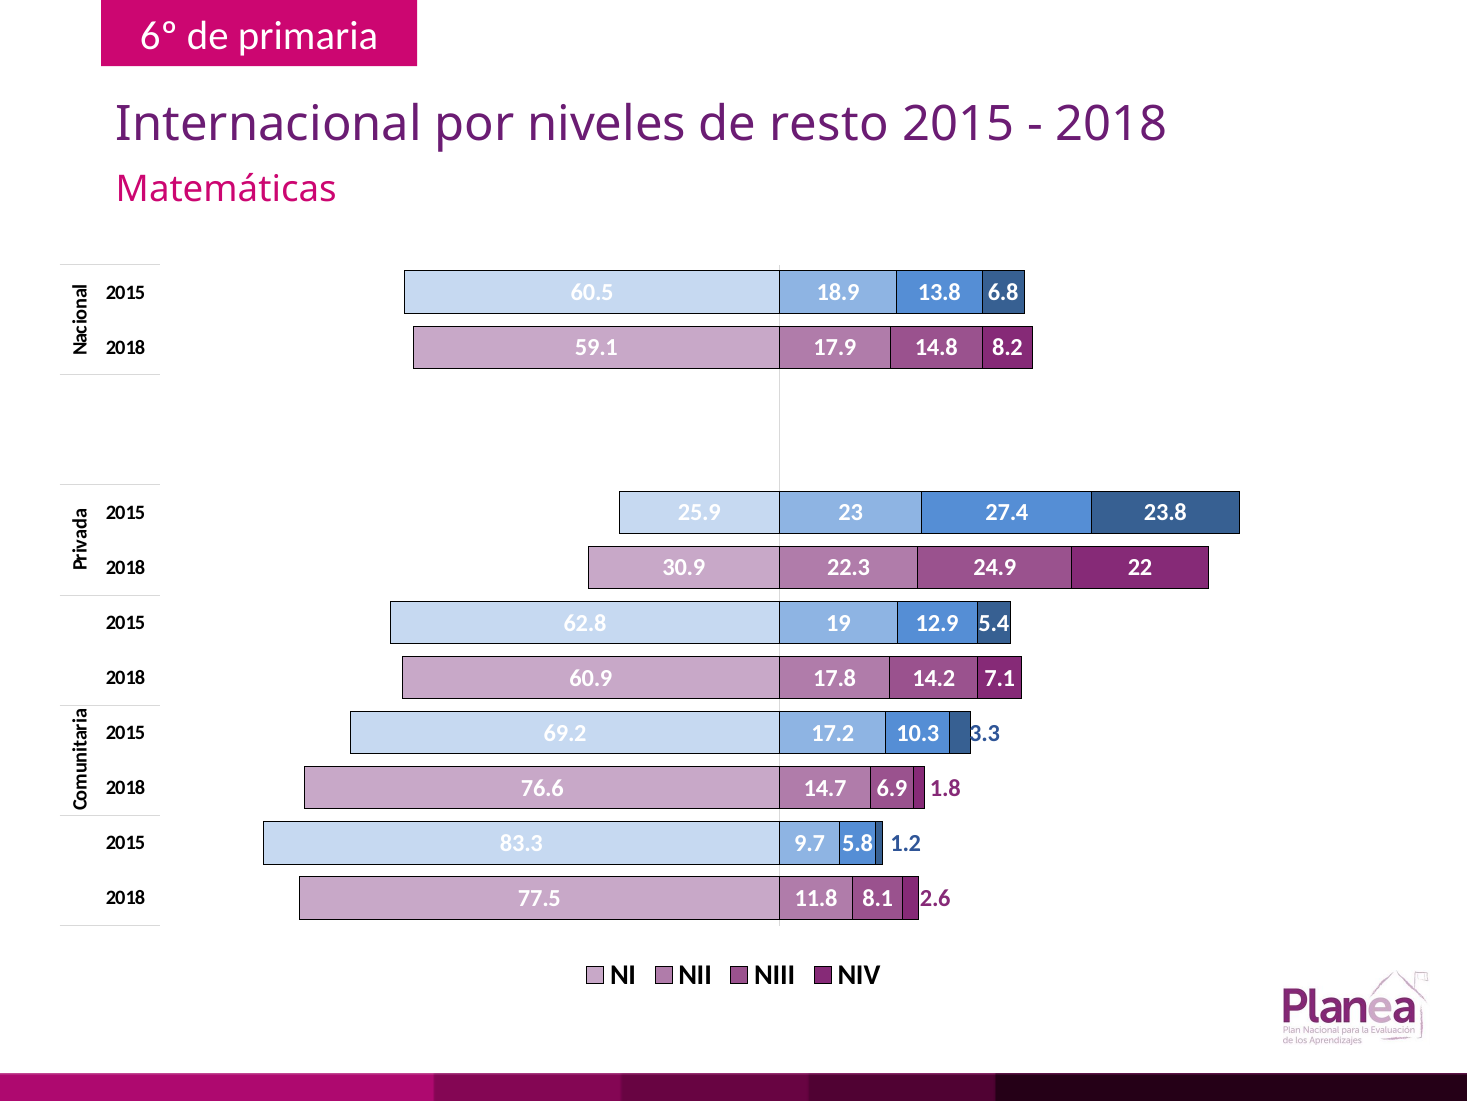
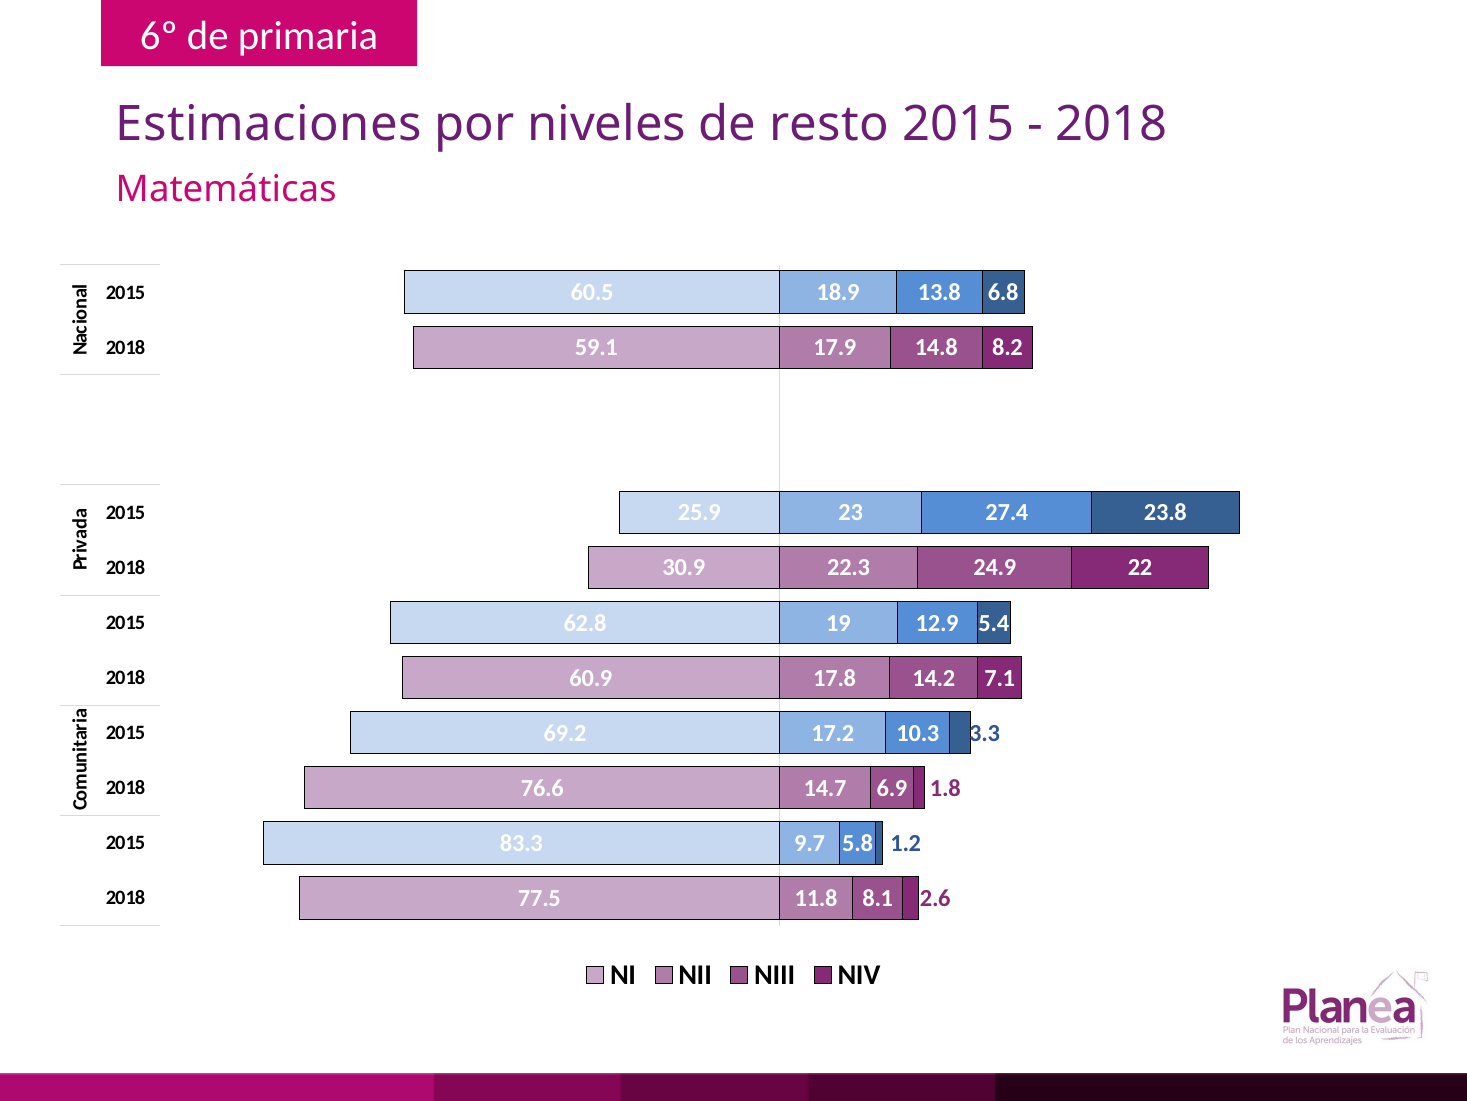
Internacional: Internacional -> Estimaciones
